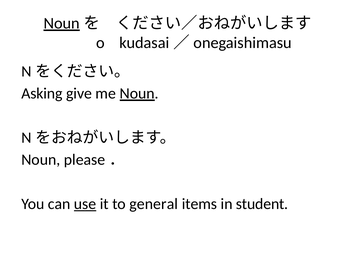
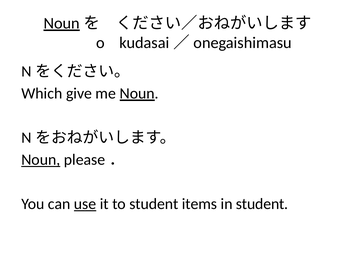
Asking: Asking -> Which
Noun at (41, 160) underline: none -> present
to general: general -> student
